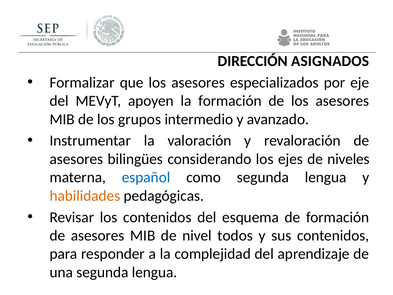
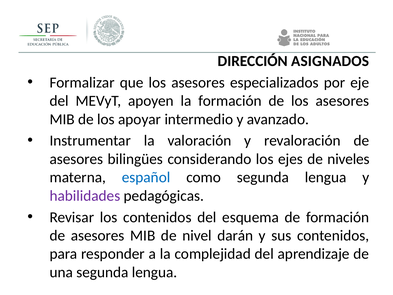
grupos: grupos -> apoyar
habilidades colour: orange -> purple
todos: todos -> darán
